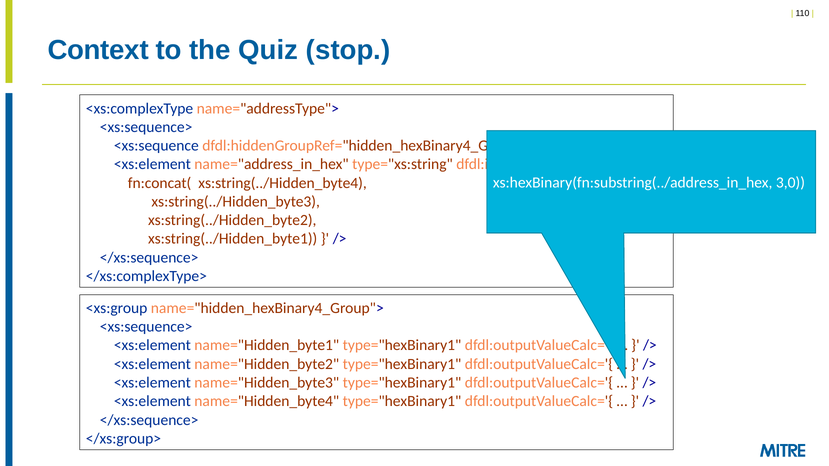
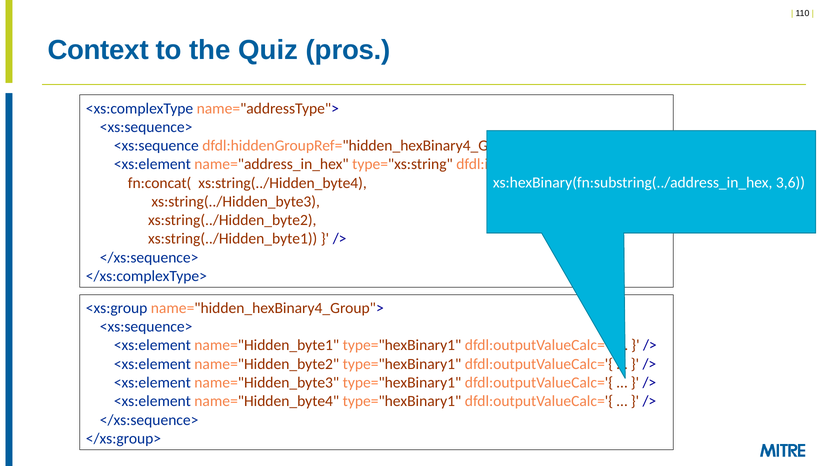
stop: stop -> pros
3,0: 3,0 -> 3,6
